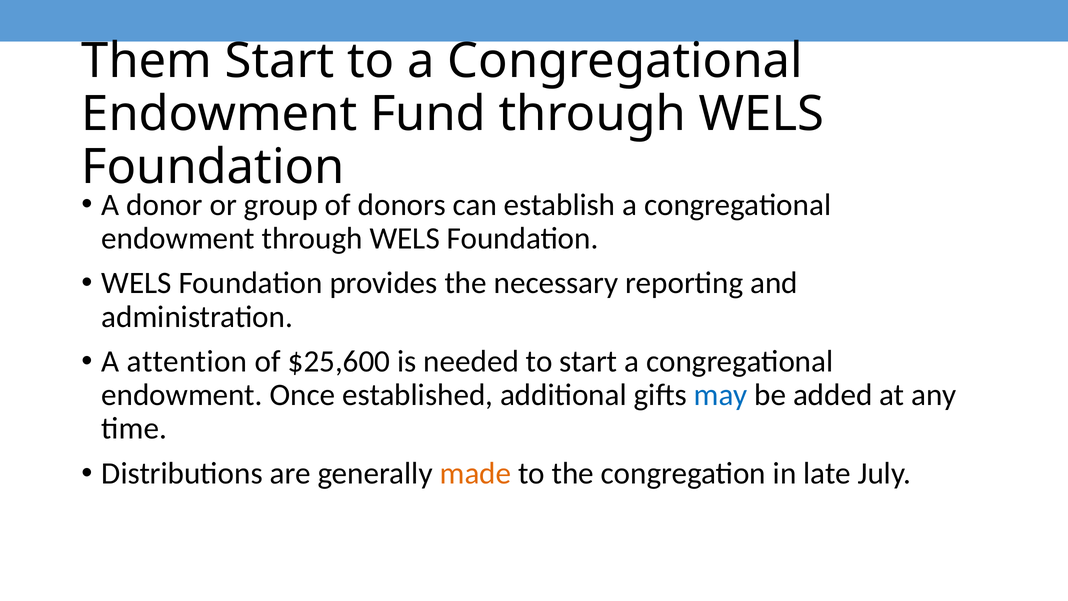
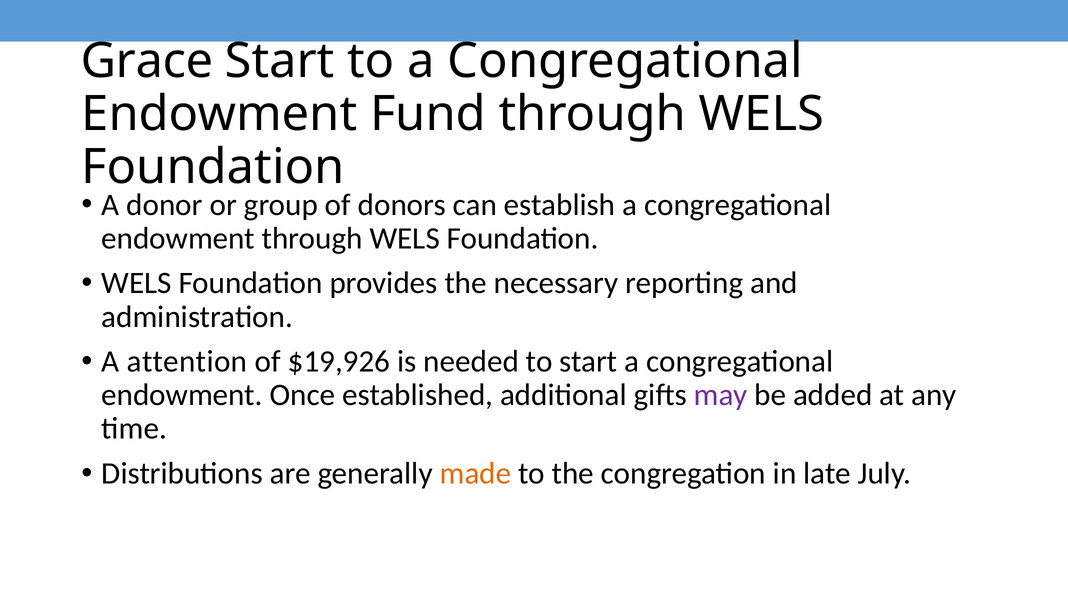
Them: Them -> Grace
$25,600: $25,600 -> $19,926
may colour: blue -> purple
